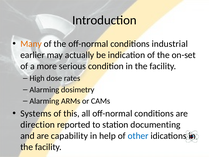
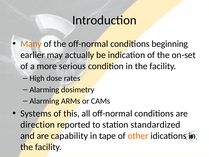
industrial: industrial -> beginning
documenting: documenting -> standardized
help: help -> tape
other colour: blue -> orange
